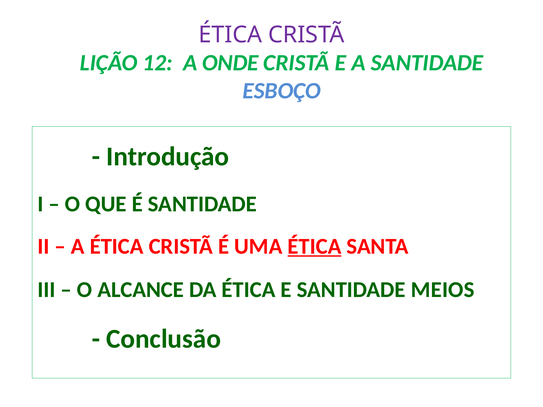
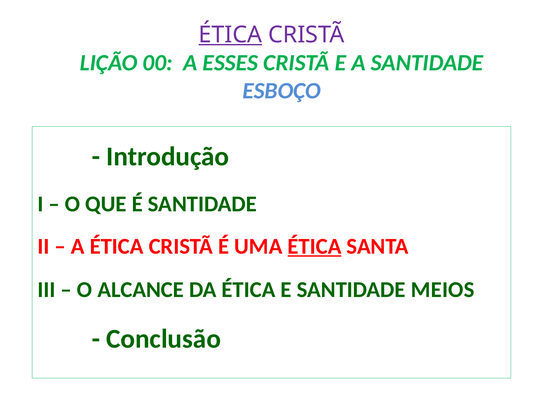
ÉTICA at (230, 35) underline: none -> present
12: 12 -> 00
ONDE: ONDE -> ESSES
